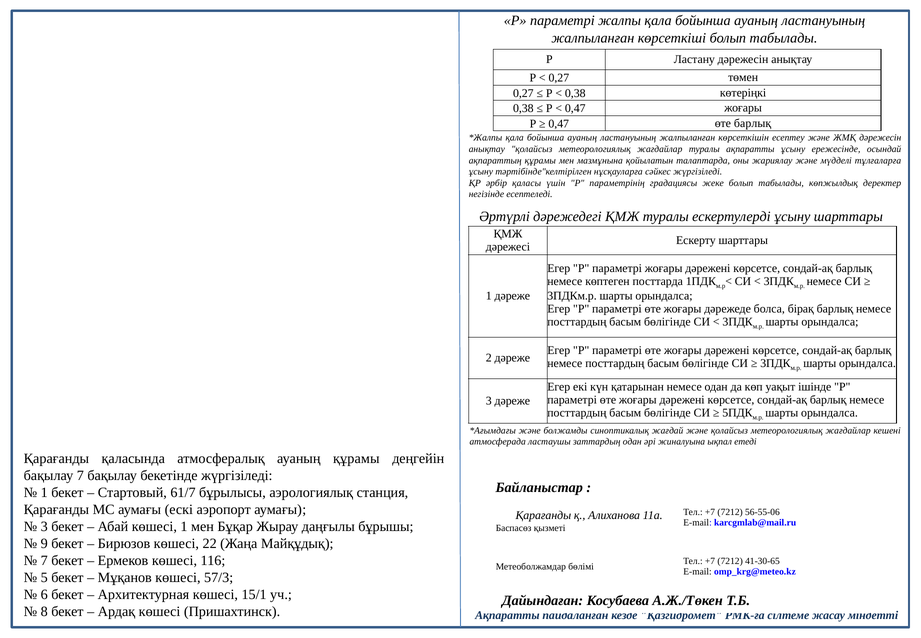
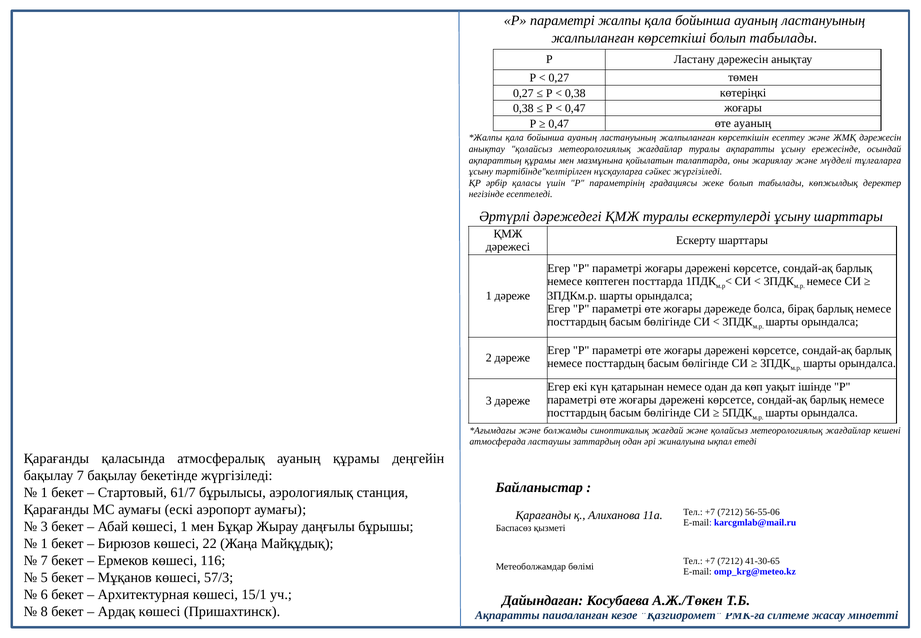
өте барлық: барлық -> ауаның
9 at (44, 543): 9 -> 1
